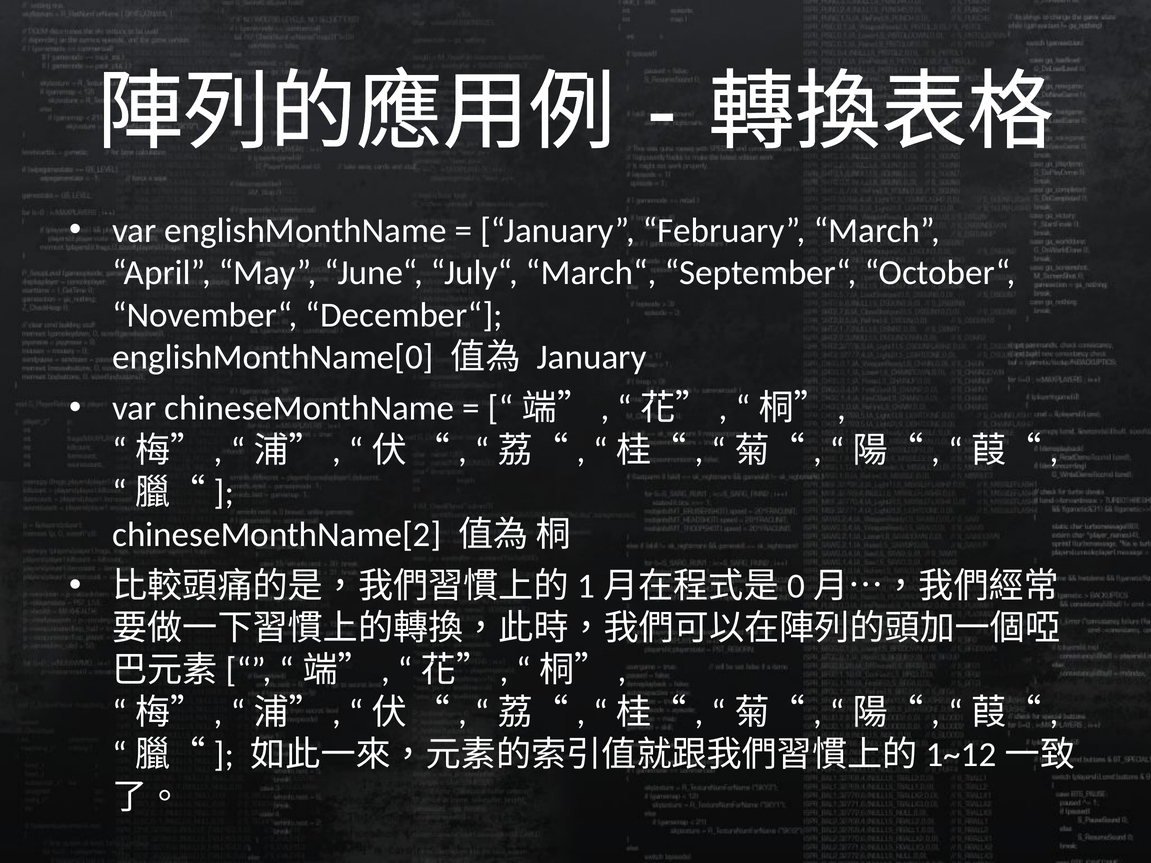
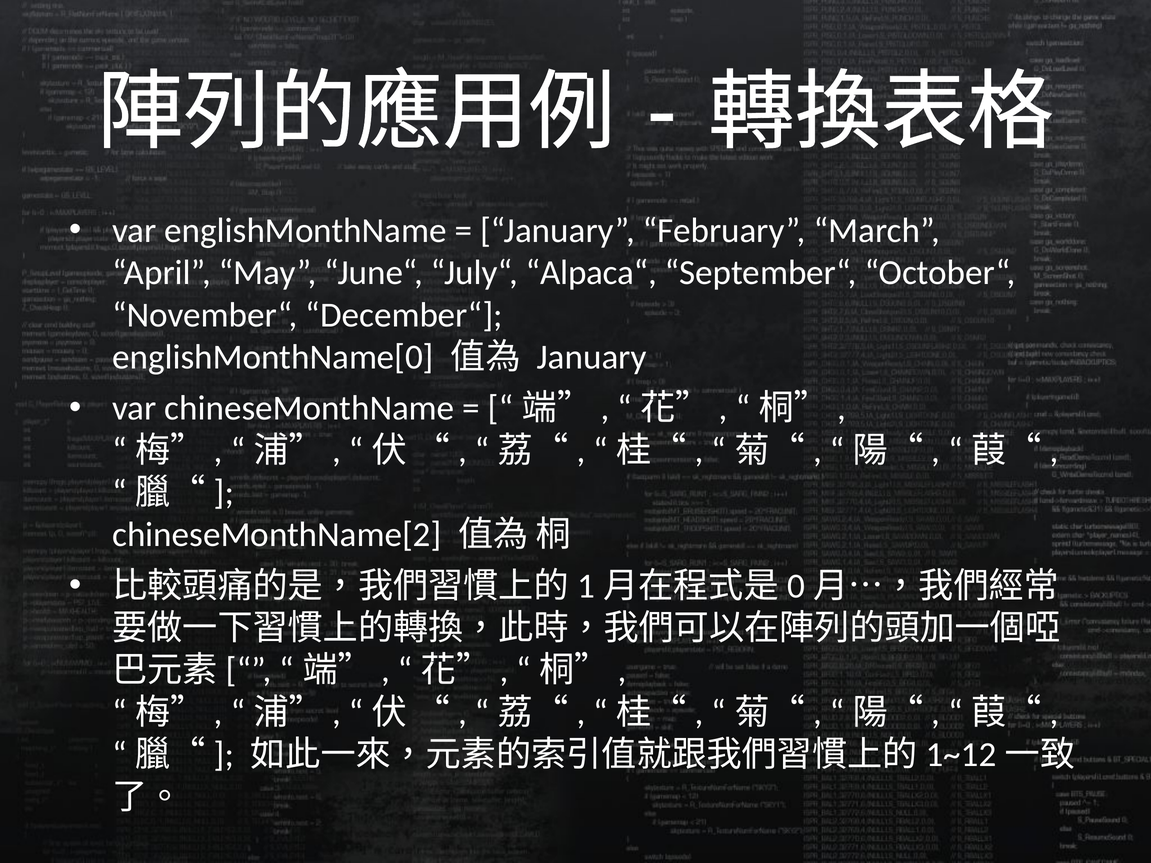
March“: March“ -> Alpaca“
